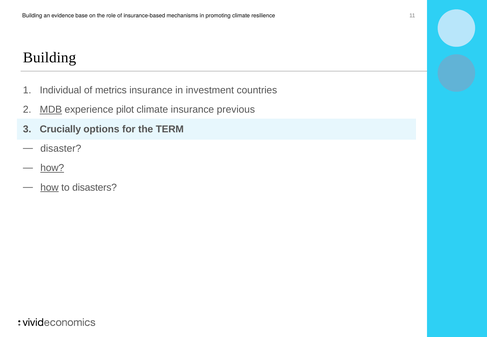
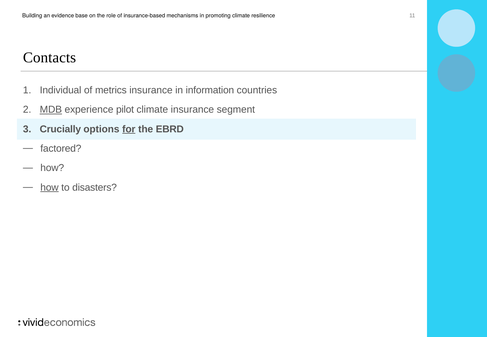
Building at (50, 58): Building -> Contacts
investment: investment -> information
previous: previous -> segment
for underline: none -> present
TERM: TERM -> EBRD
disaster: disaster -> factored
how at (52, 168) underline: present -> none
